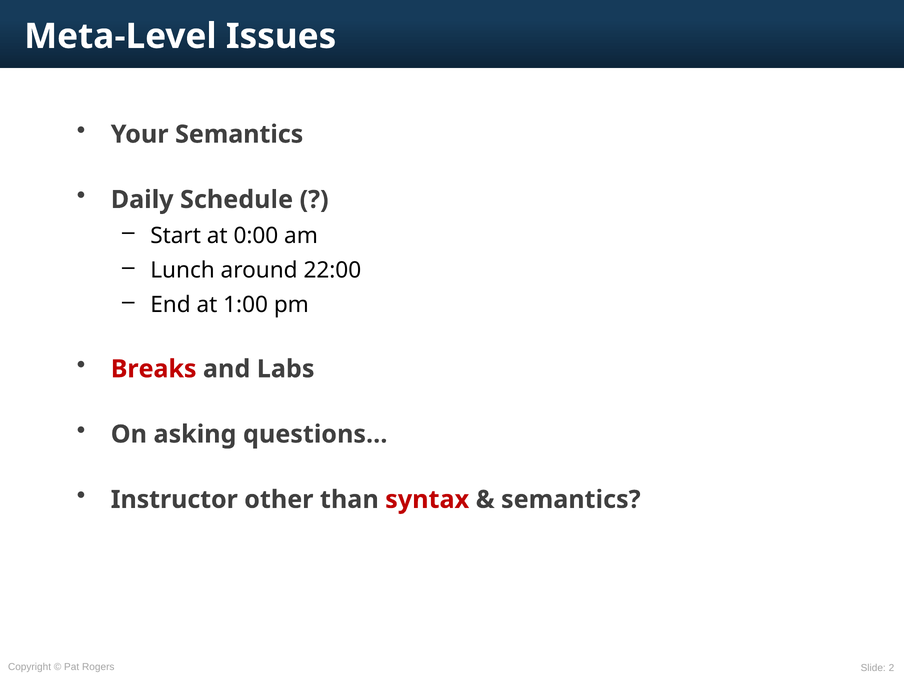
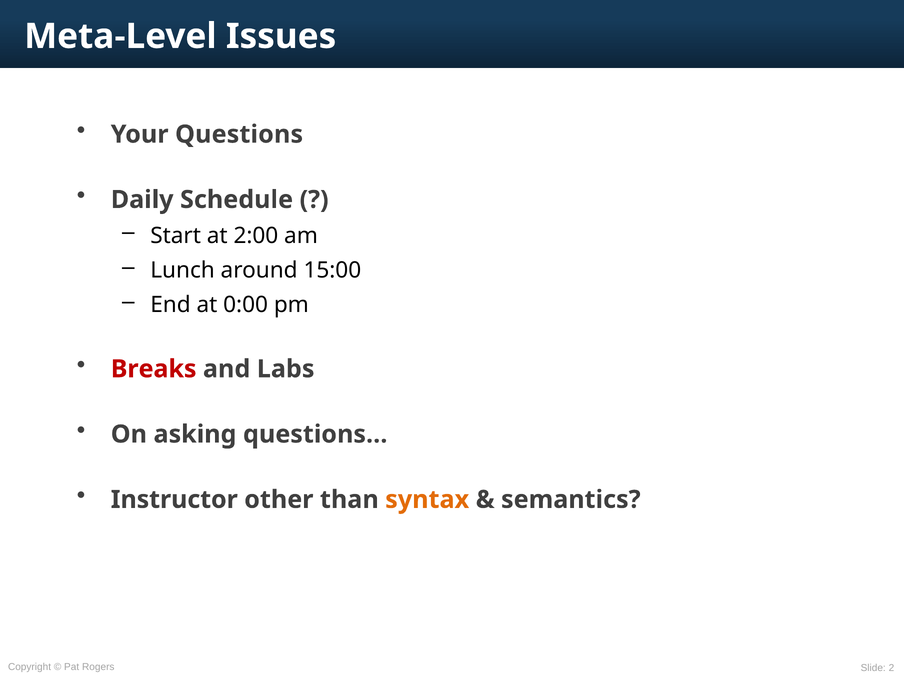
Your Semantics: Semantics -> Questions
0:00: 0:00 -> 2:00
22:00: 22:00 -> 15:00
1:00: 1:00 -> 0:00
syntax colour: red -> orange
